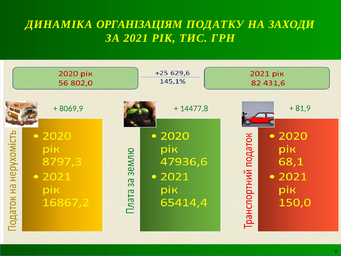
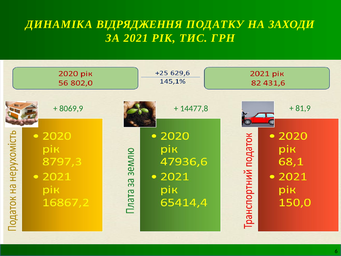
ОРГАНІЗАЦІЯМ: ОРГАНІЗАЦІЯМ -> ВІДРЯДЖЕННЯ
